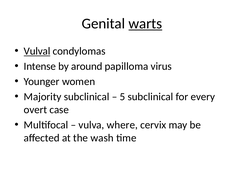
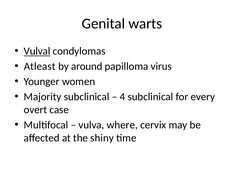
warts underline: present -> none
Intense: Intense -> Atleast
5: 5 -> 4
wash: wash -> shiny
